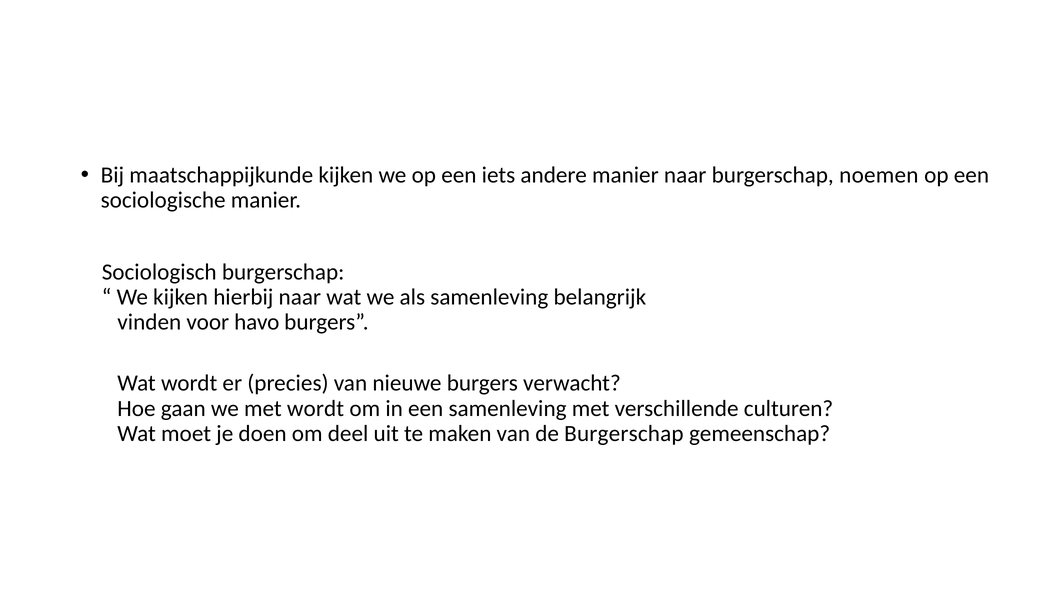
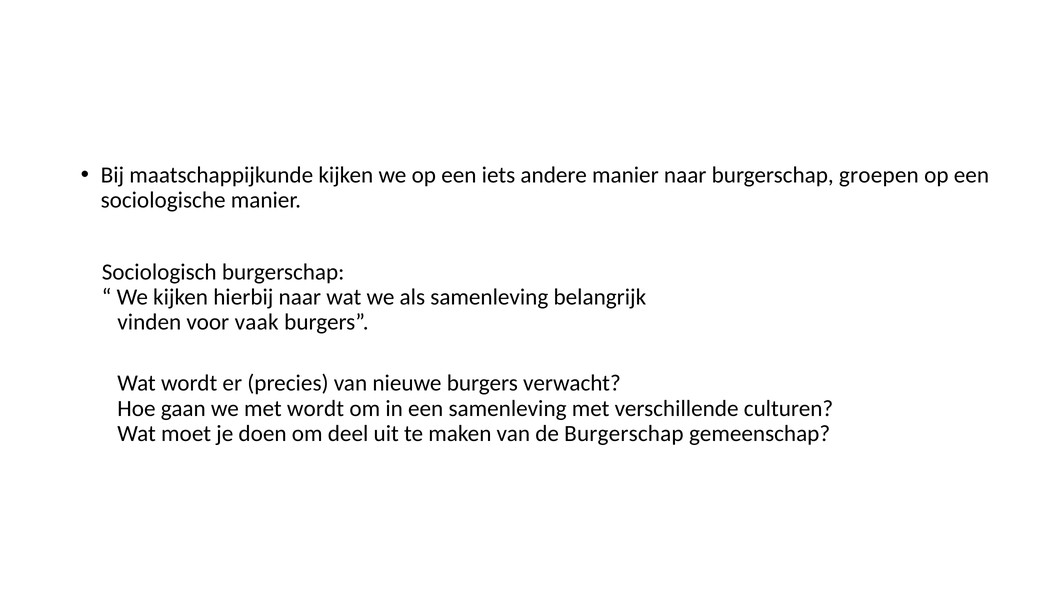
noemen: noemen -> groepen
havo: havo -> vaak
